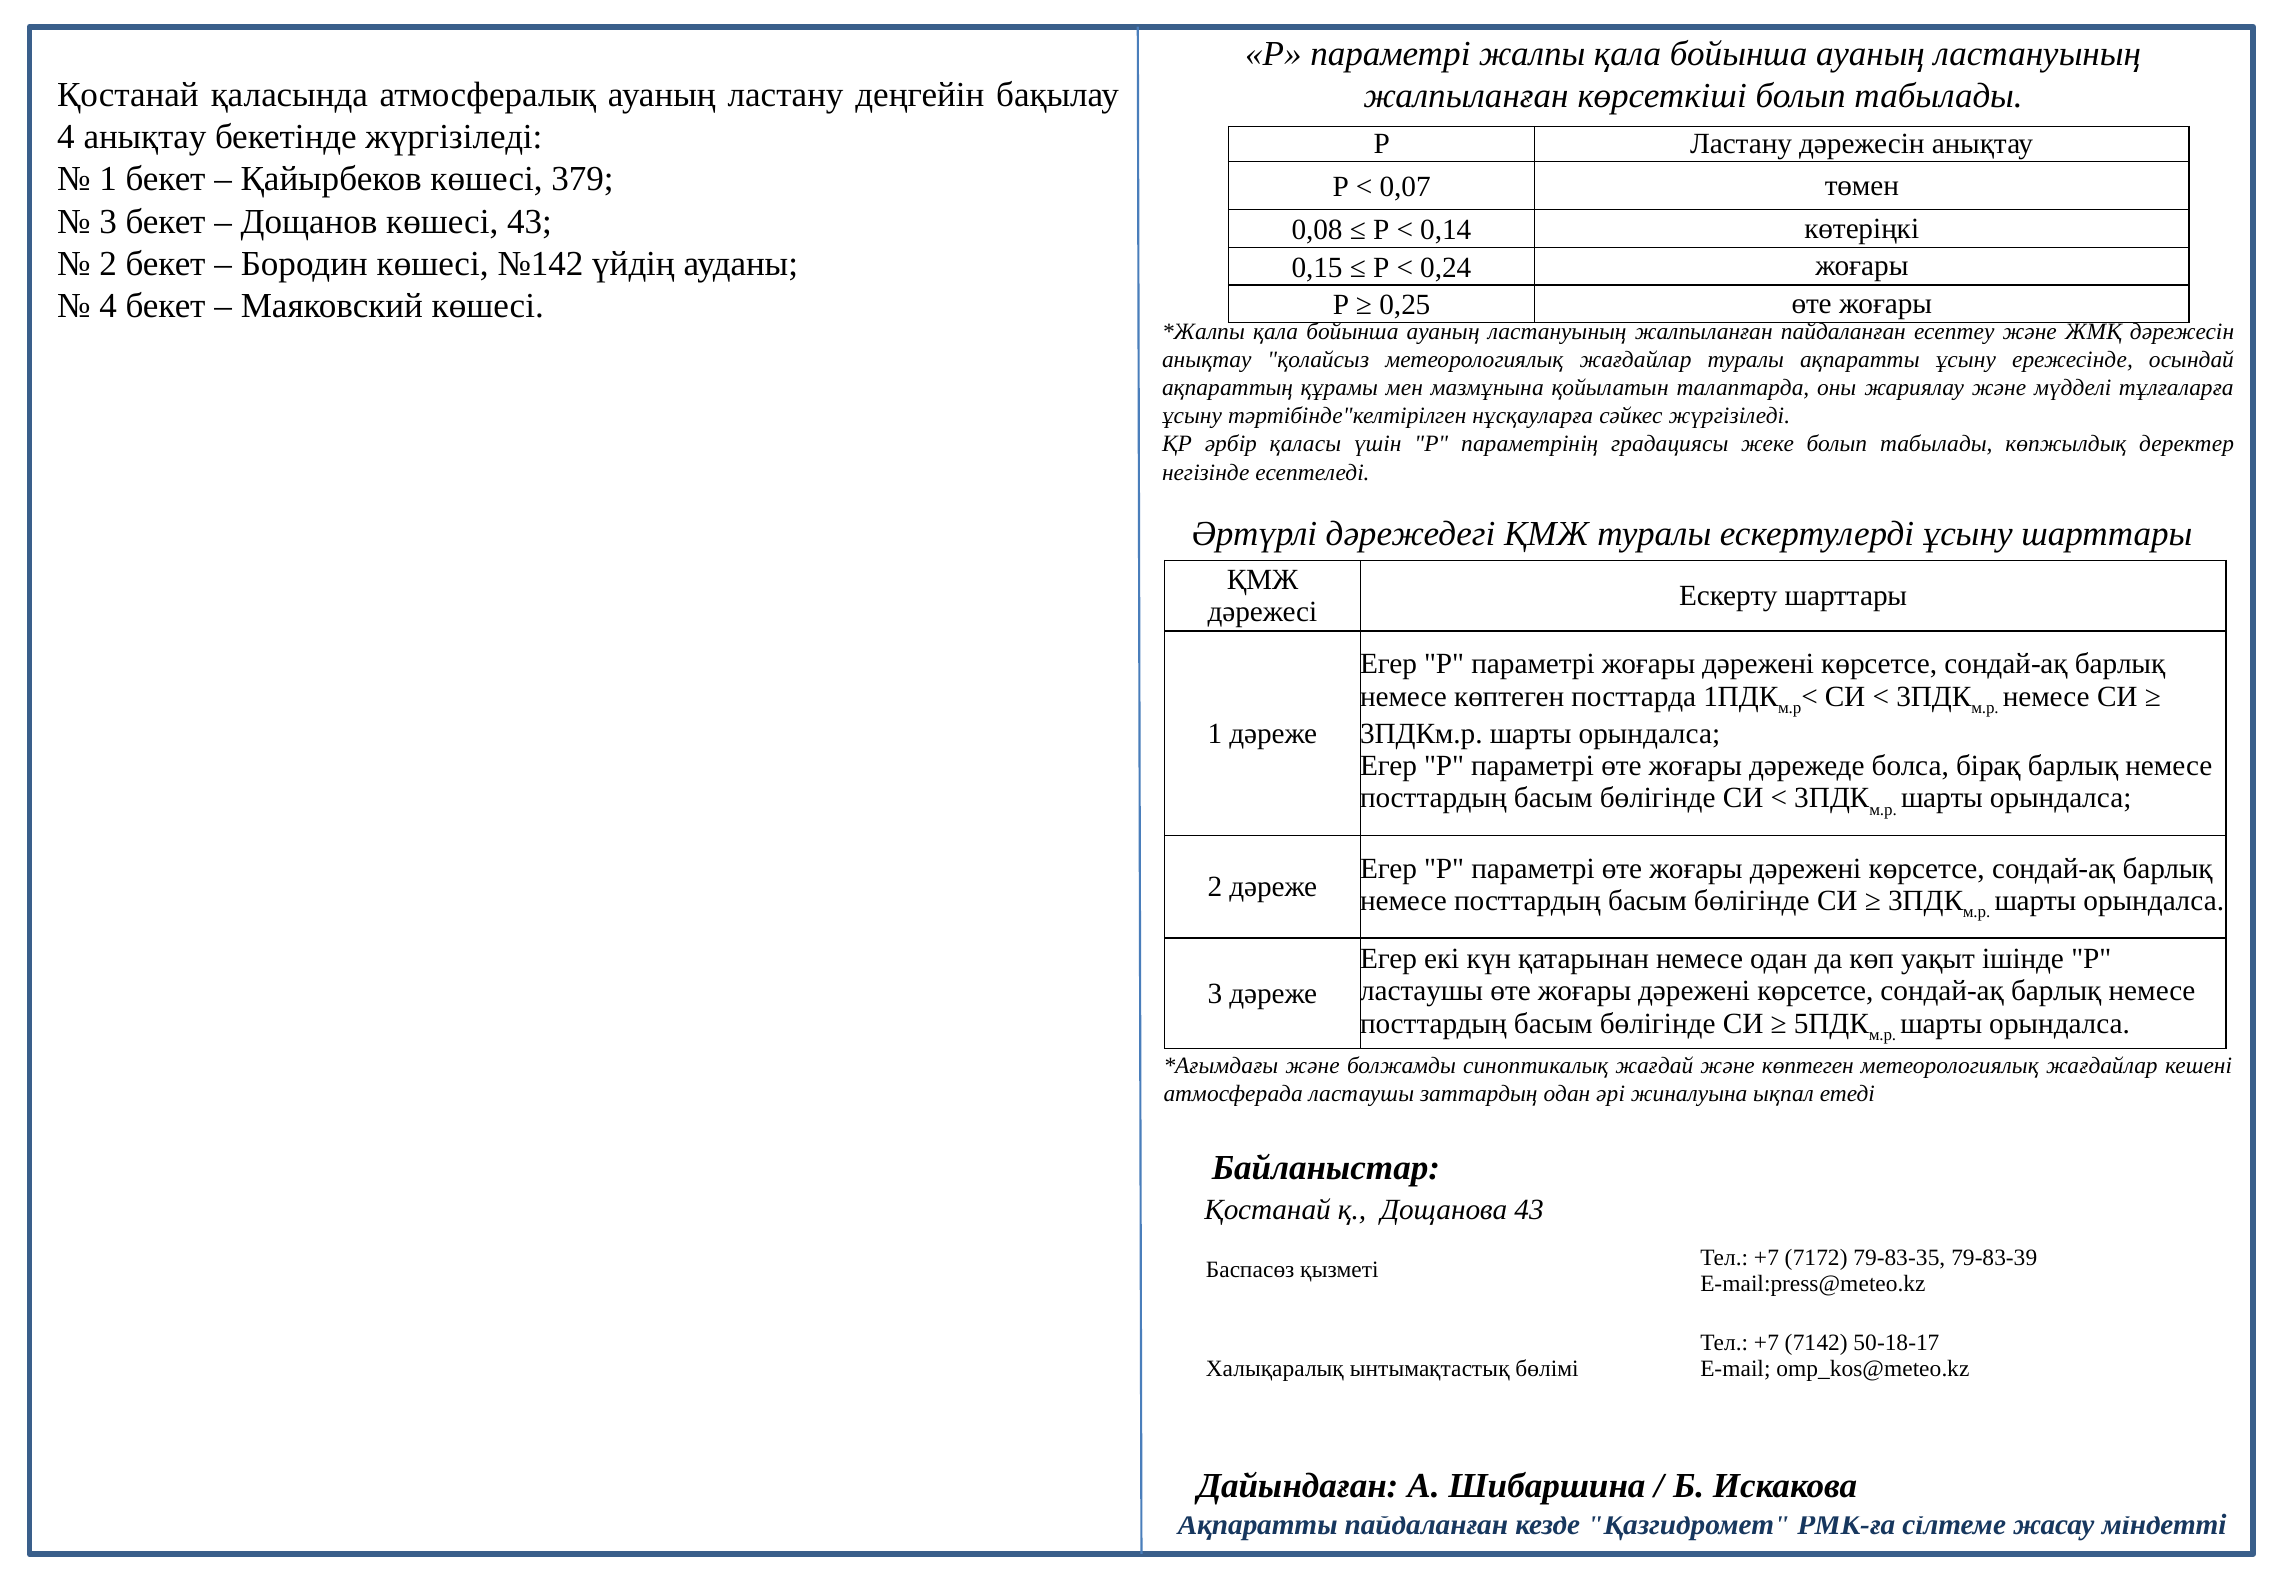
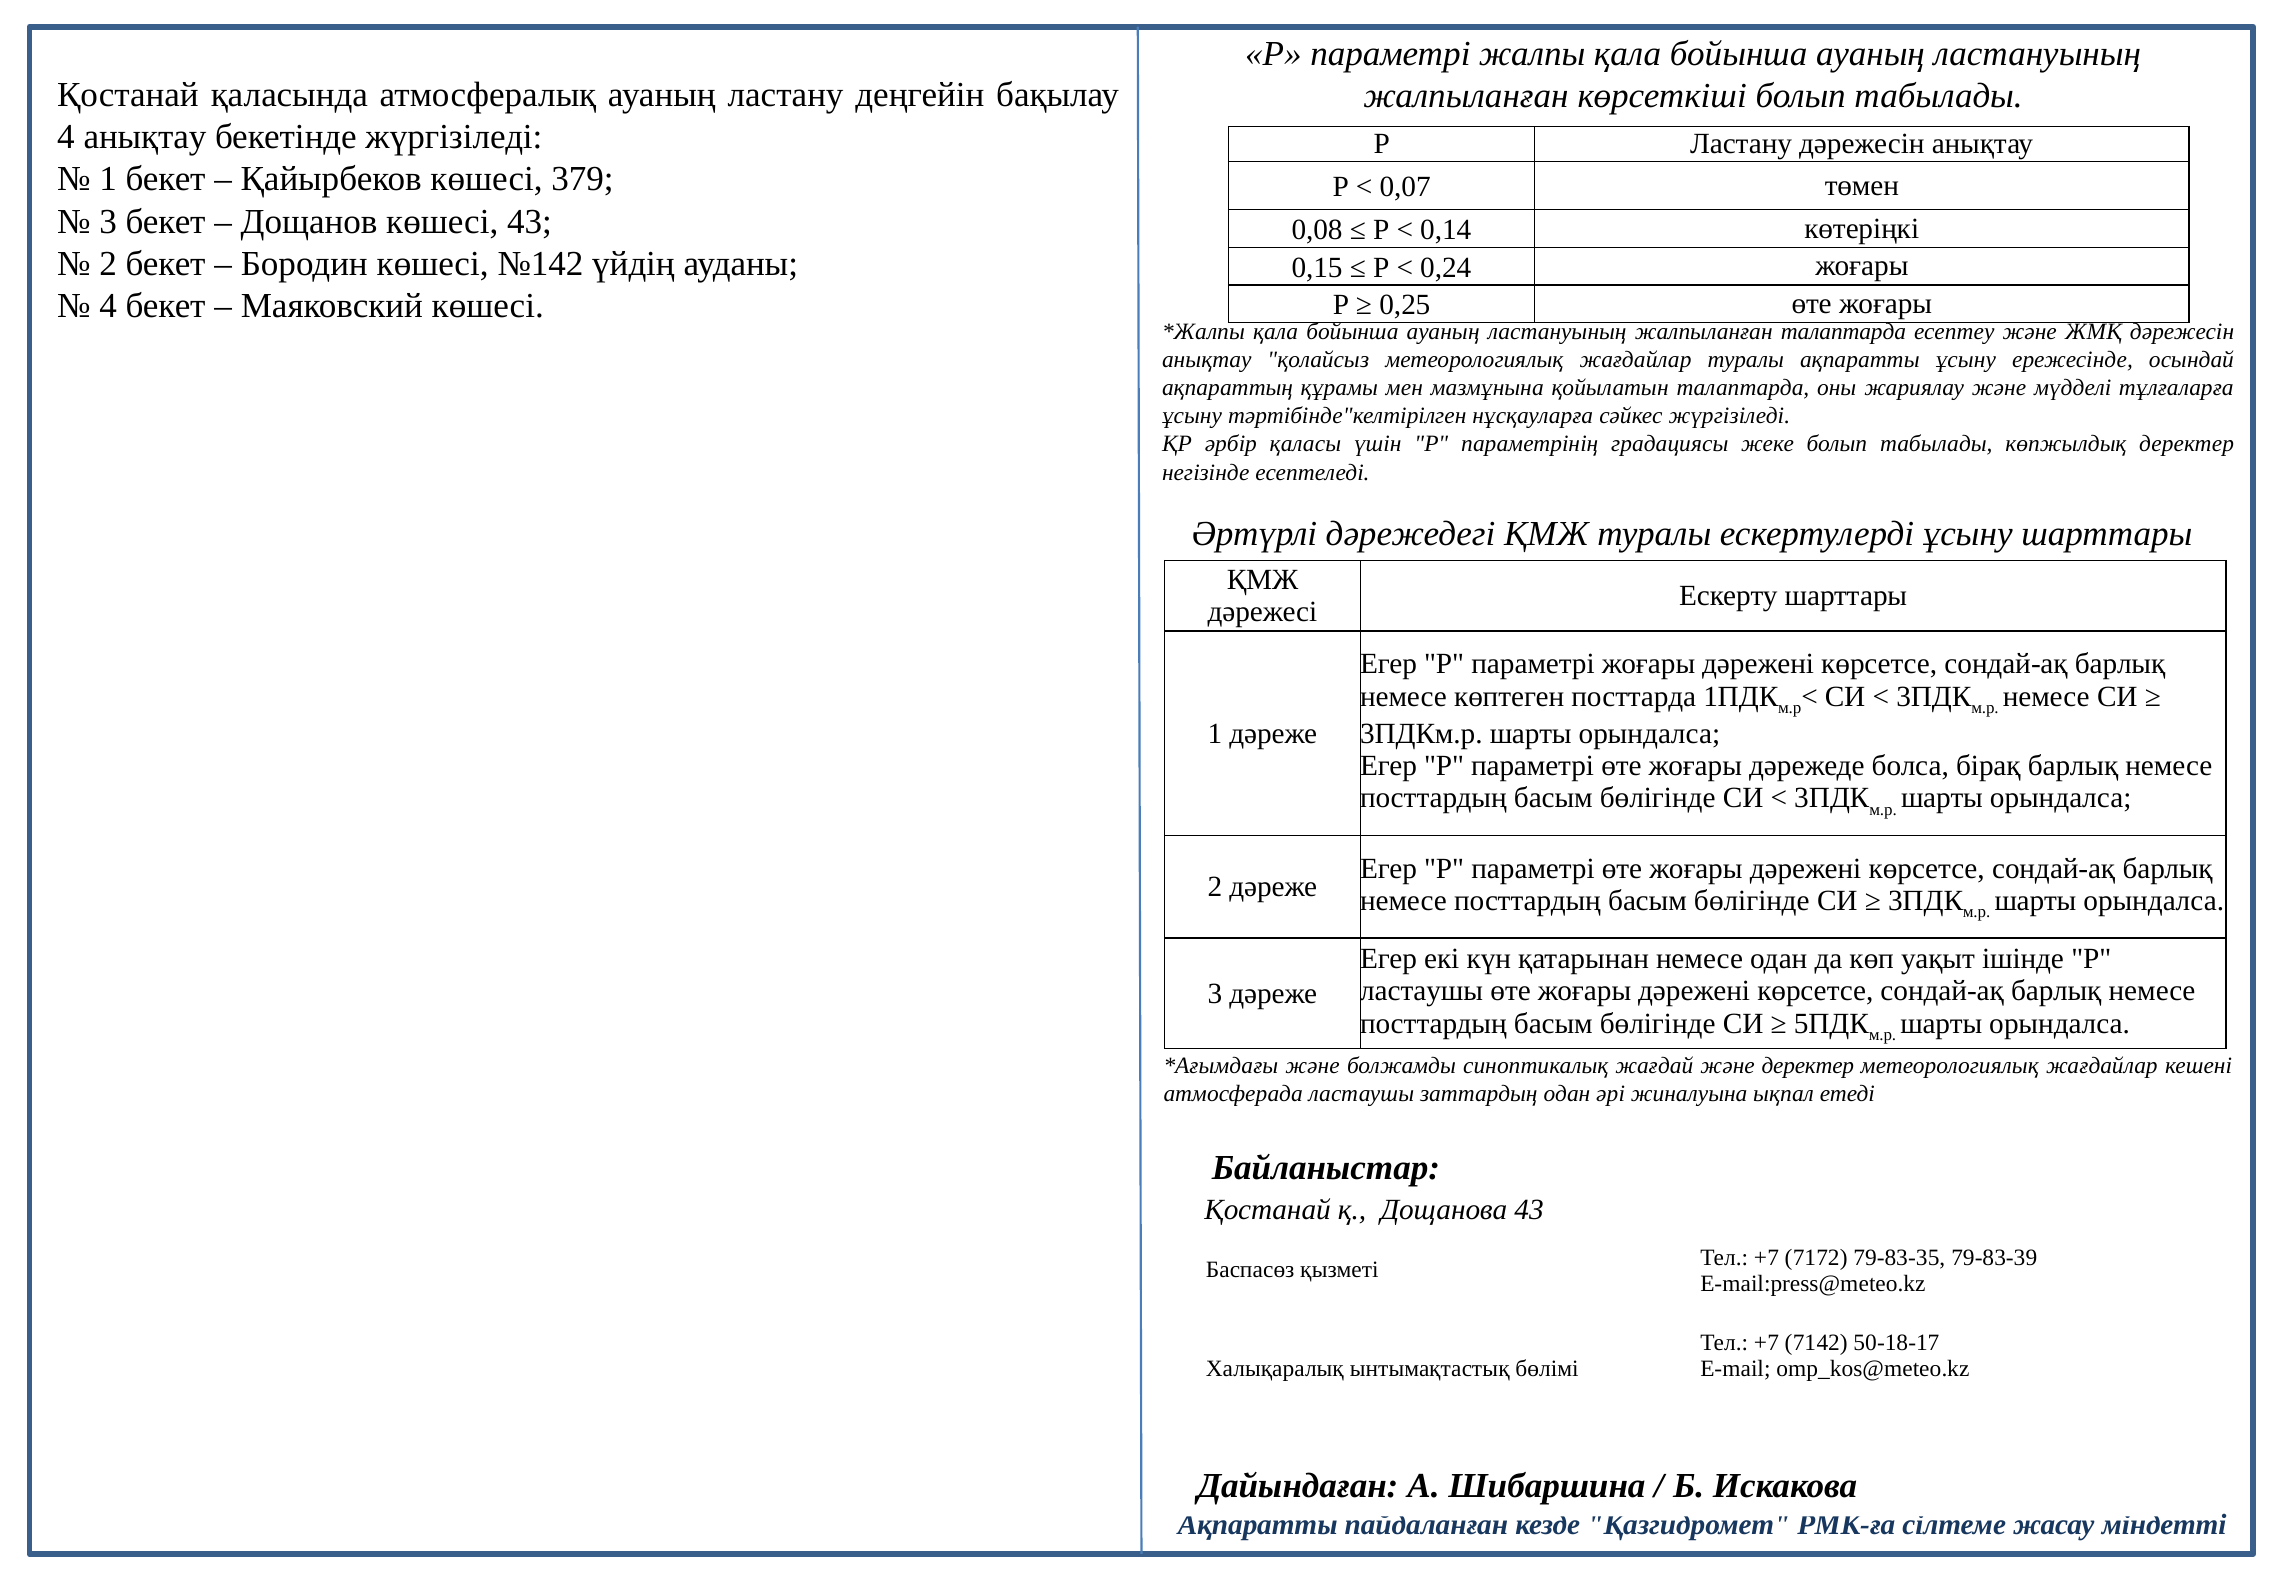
жалпыланған пайдаланған: пайдаланған -> талаптарда
және көптеген: көптеген -> деректер
